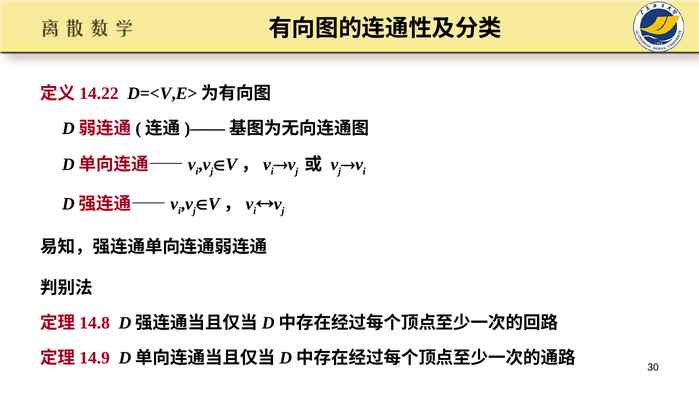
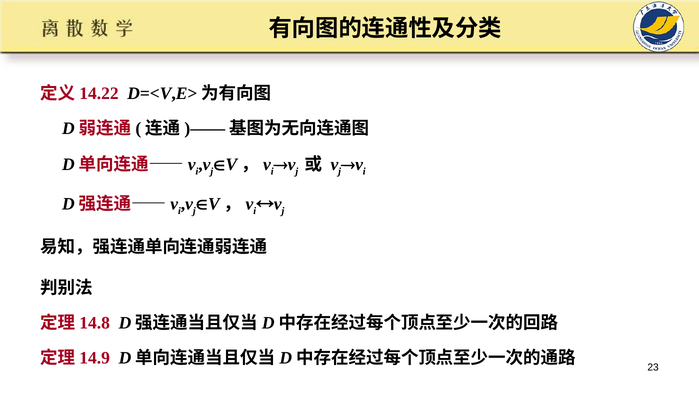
30: 30 -> 23
